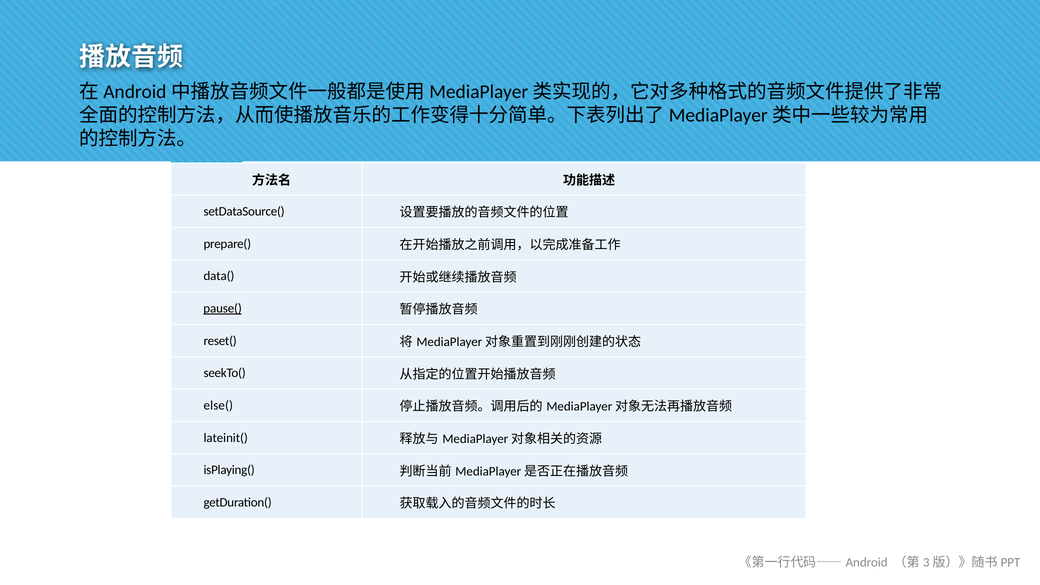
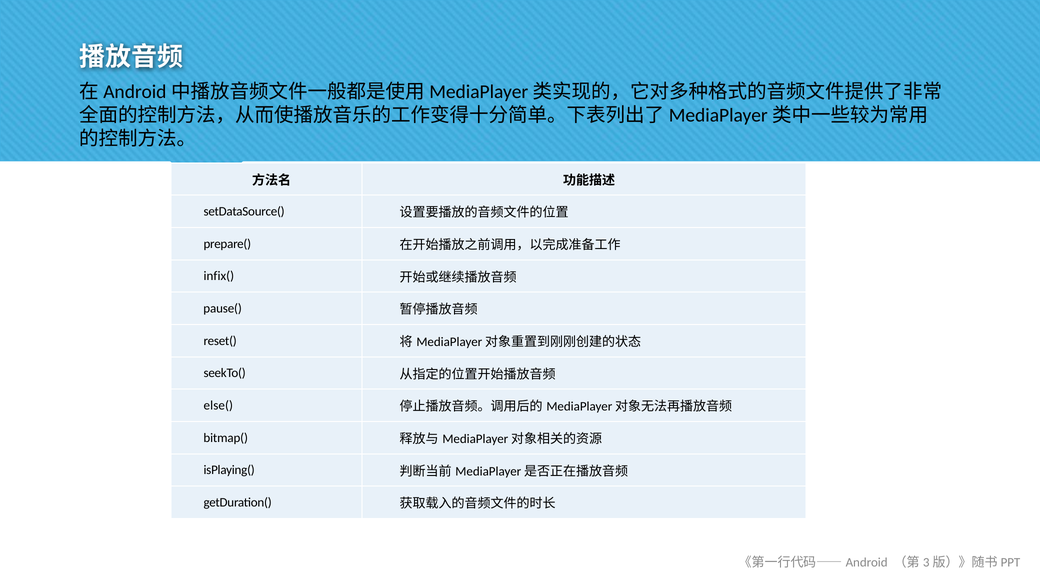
data(: data( -> infix(
pause( underline: present -> none
lateinit(: lateinit( -> bitmap(
